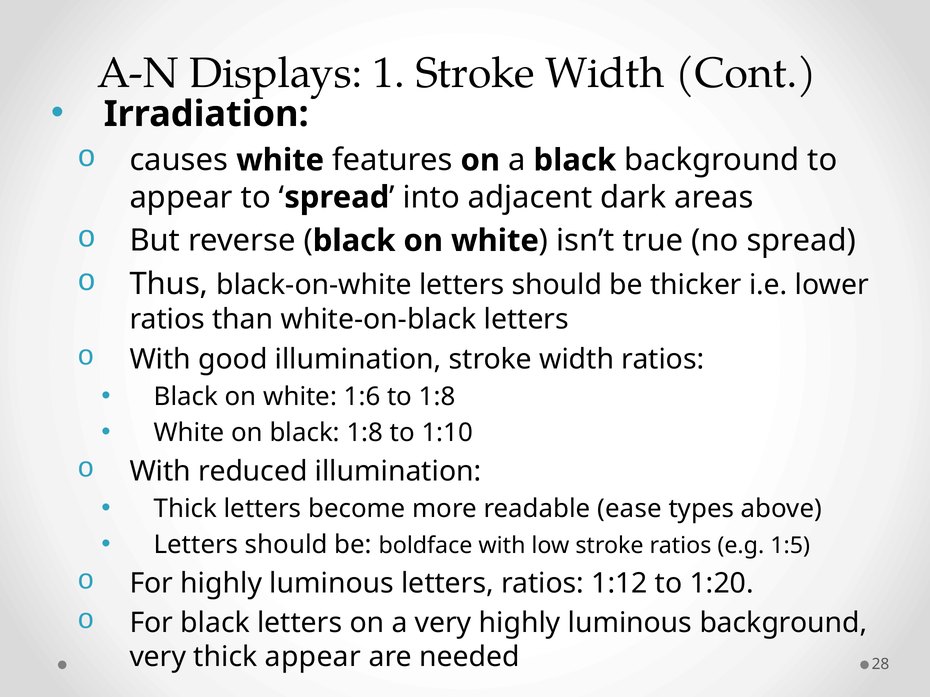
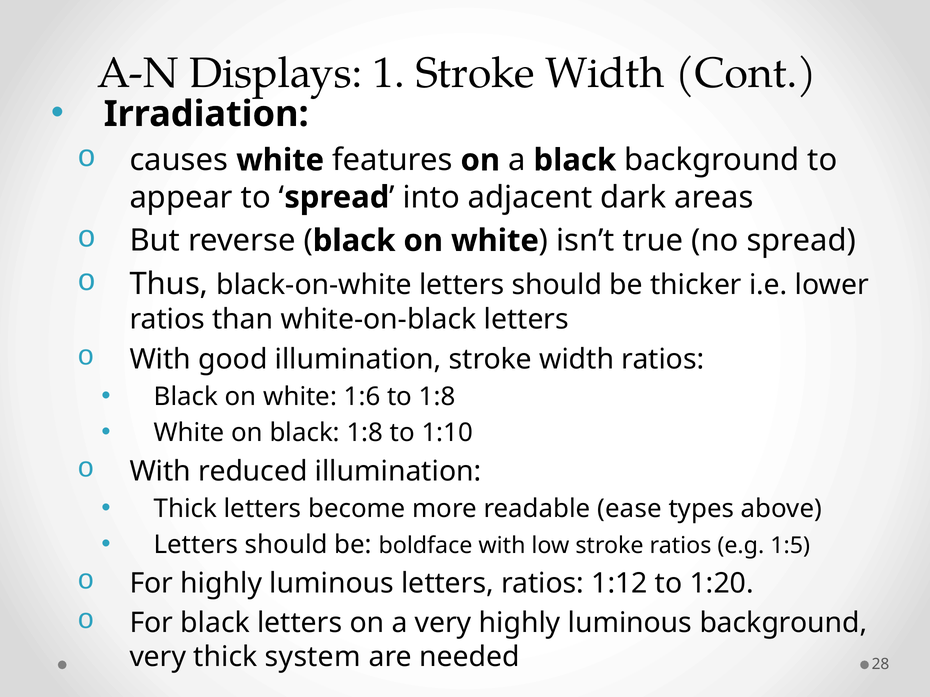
thick appear: appear -> system
